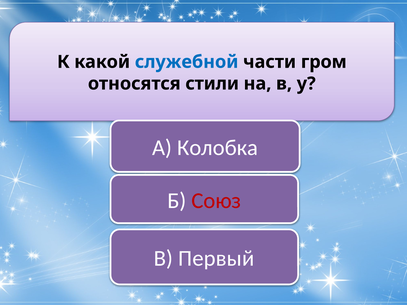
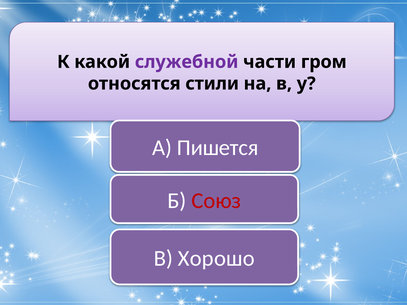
служебной colour: blue -> purple
Колобка: Колобка -> Пишется
Первый: Первый -> Хорошо
